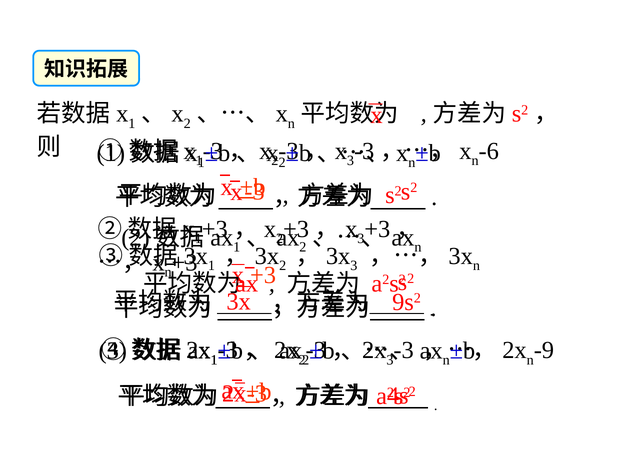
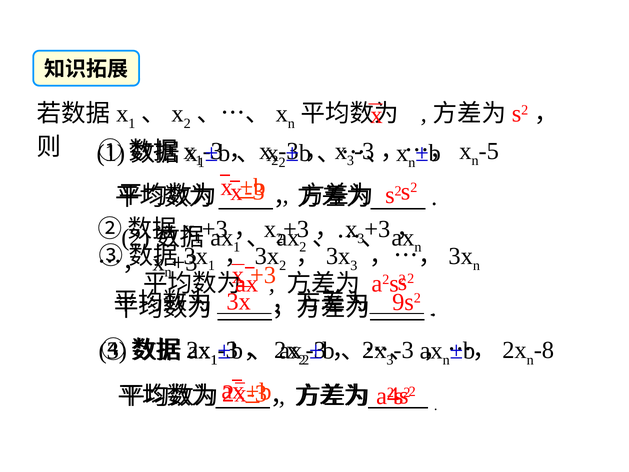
-6: -6 -> -5
-9: -9 -> -8
